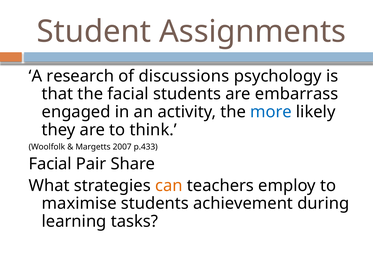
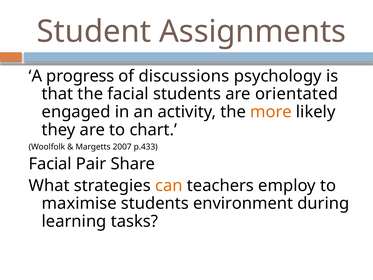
research: research -> progress
embarrass: embarrass -> orientated
more colour: blue -> orange
think: think -> chart
achievement: achievement -> environment
